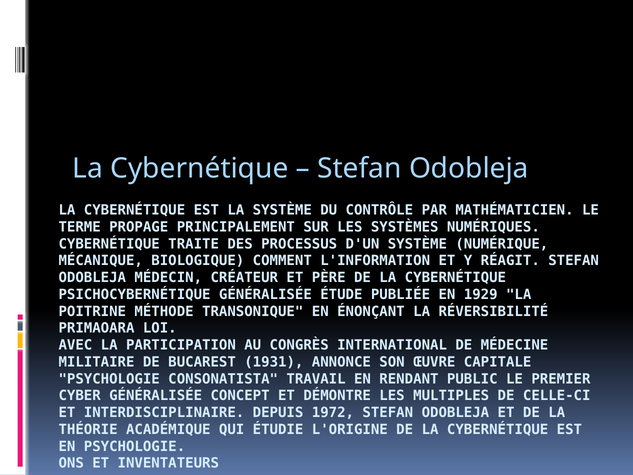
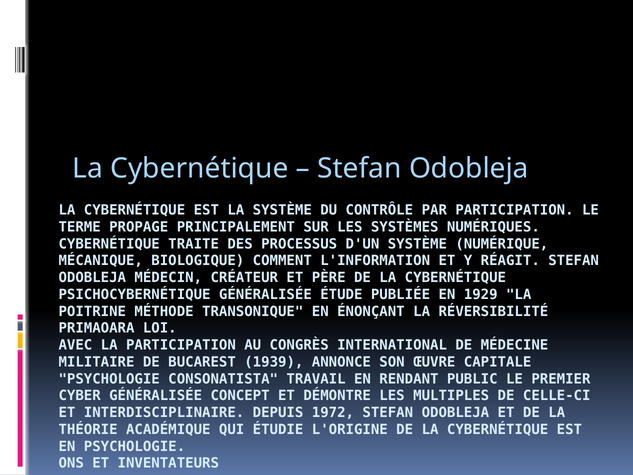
PAR MATHÉMATICIEN: MATHÉMATICIEN -> PARTICIPATION
1931: 1931 -> 1939
